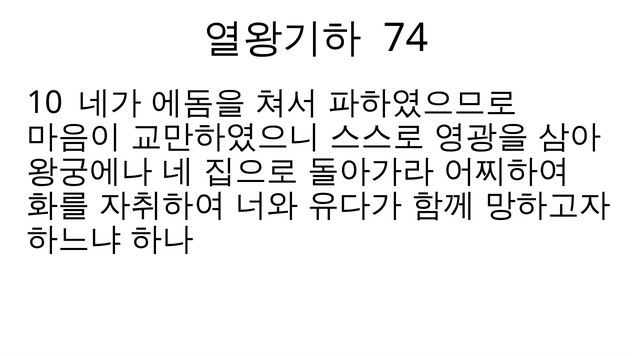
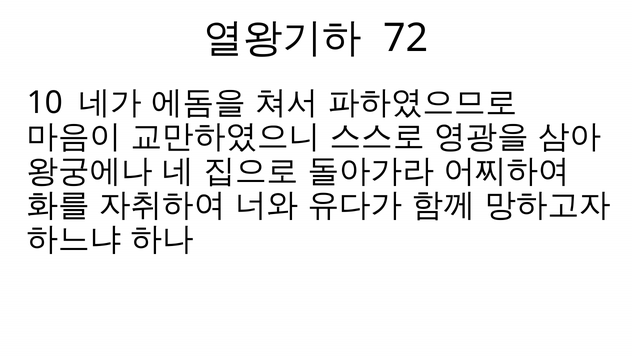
74: 74 -> 72
